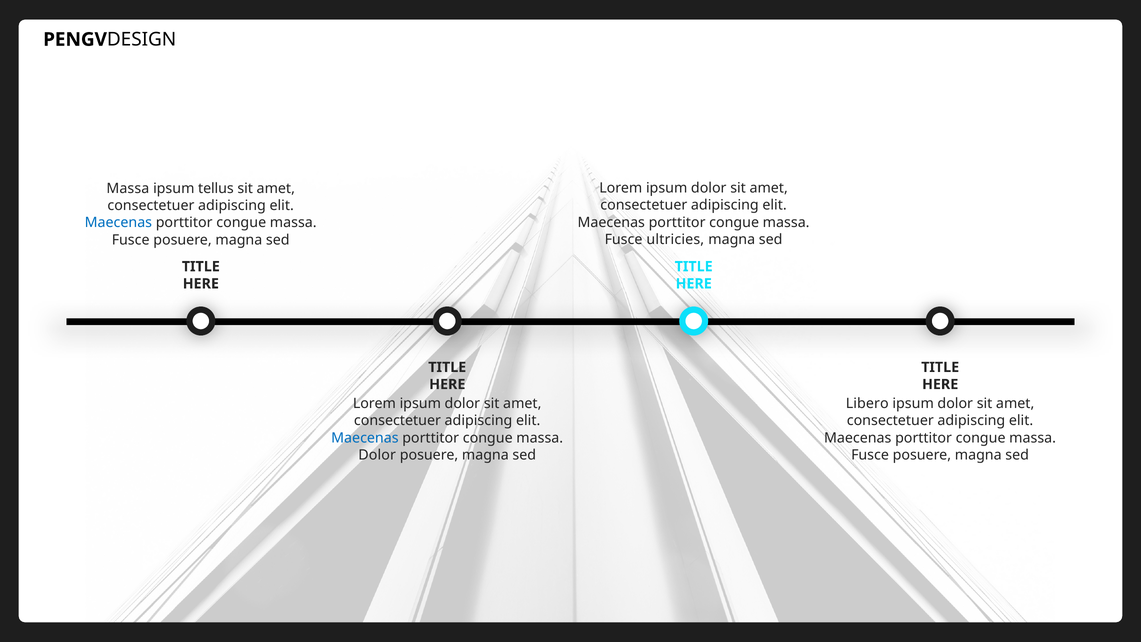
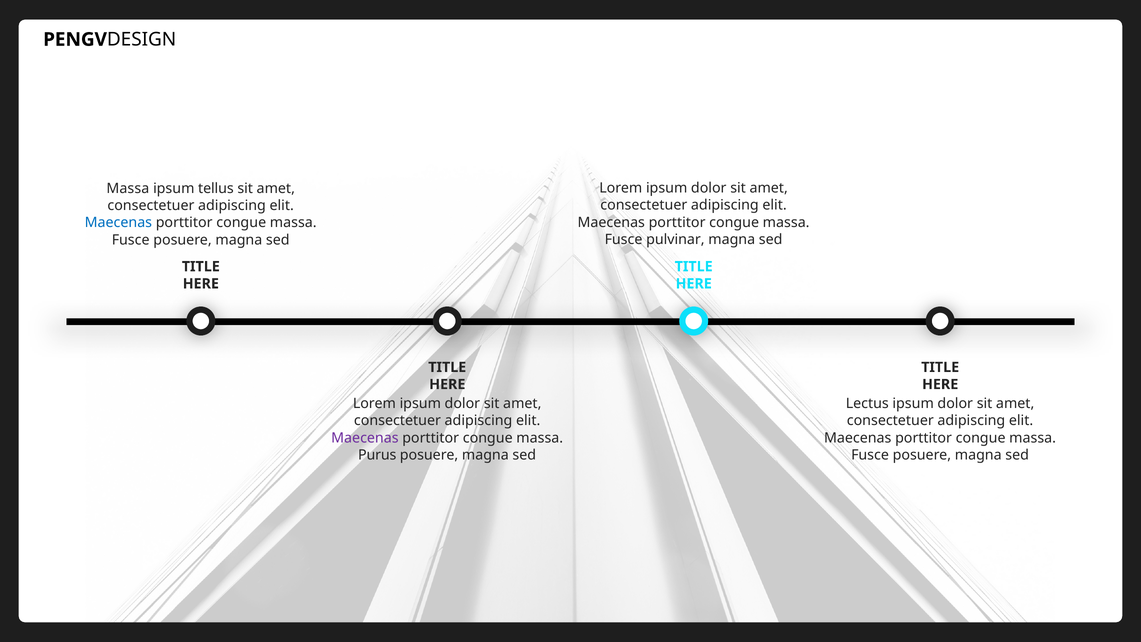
ultricies: ultricies -> pulvinar
Libero: Libero -> Lectus
Maecenas at (365, 438) colour: blue -> purple
Dolor at (377, 455): Dolor -> Purus
